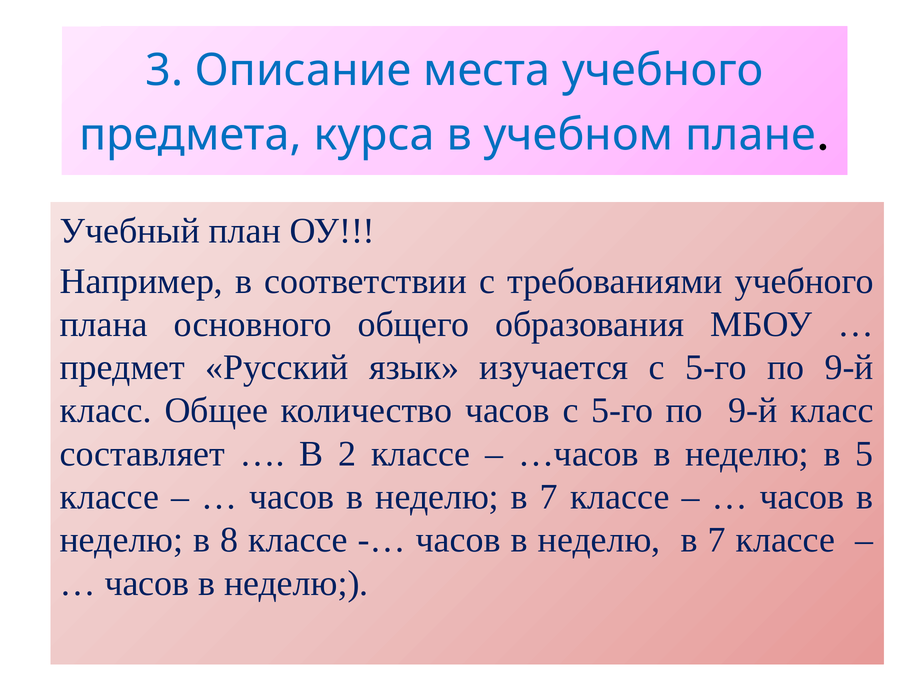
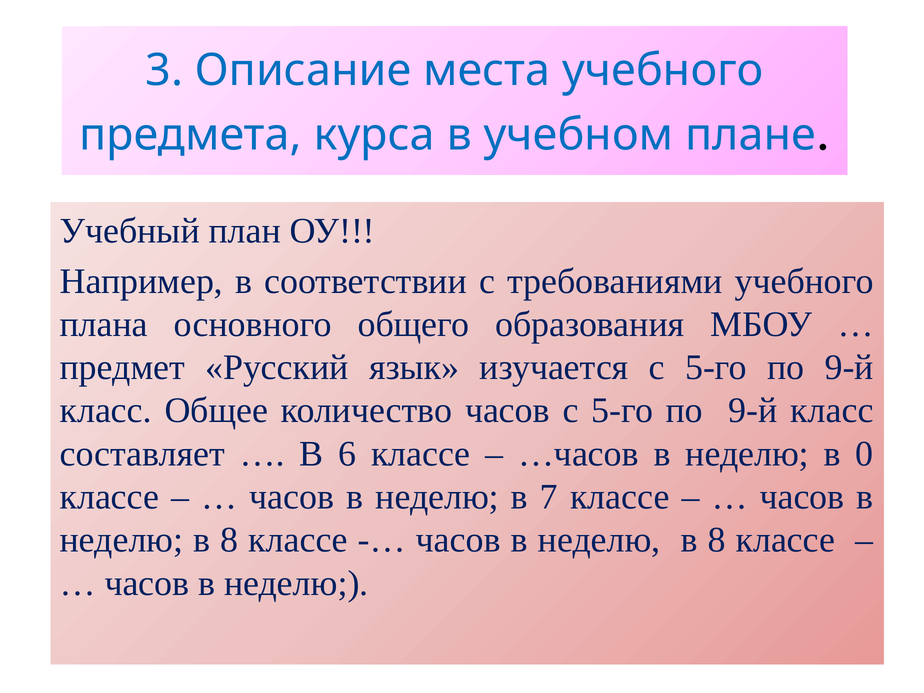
2: 2 -> 6
5: 5 -> 0
7 at (717, 540): 7 -> 8
